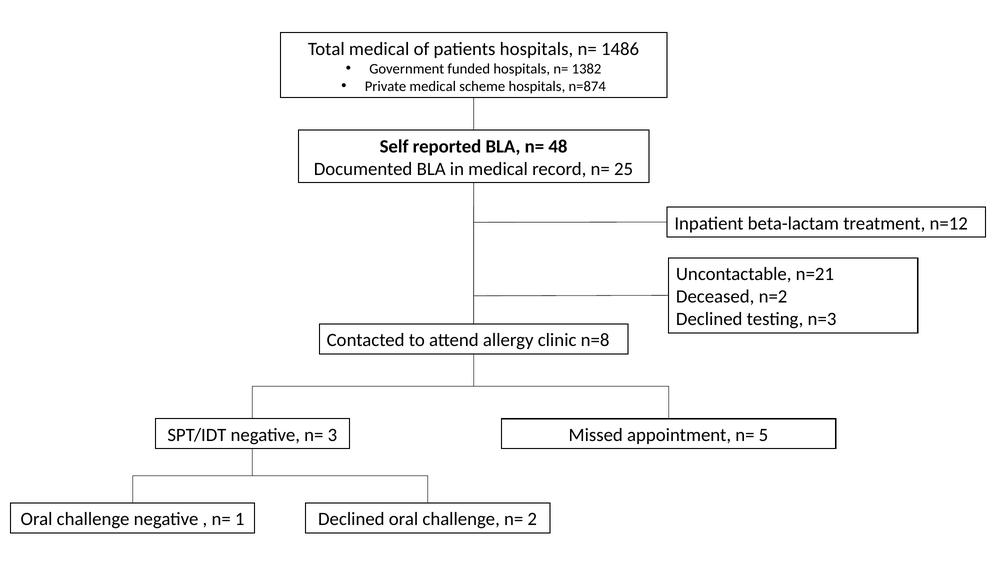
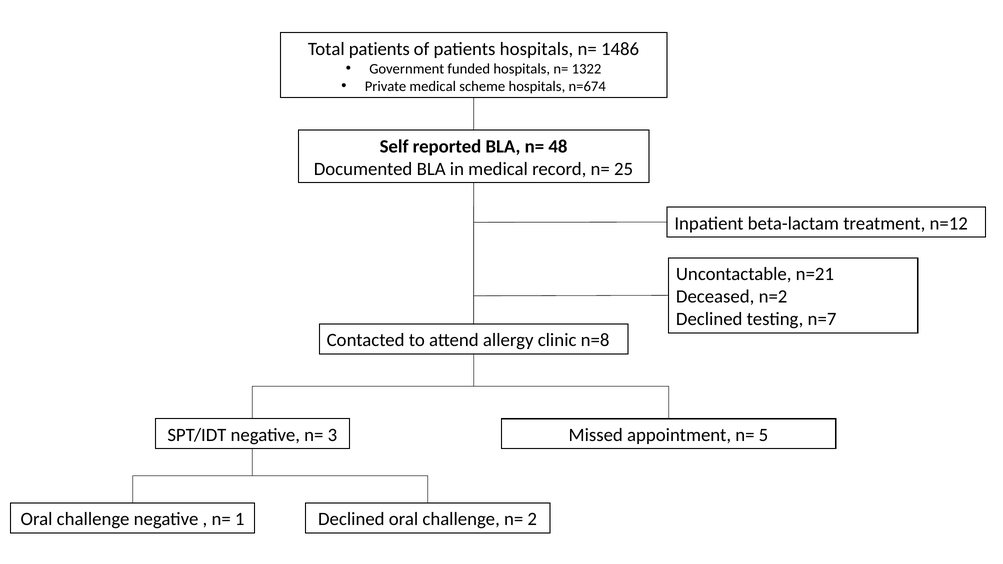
Total medical: medical -> patients
1382: 1382 -> 1322
n=874: n=874 -> n=674
n=3: n=3 -> n=7
